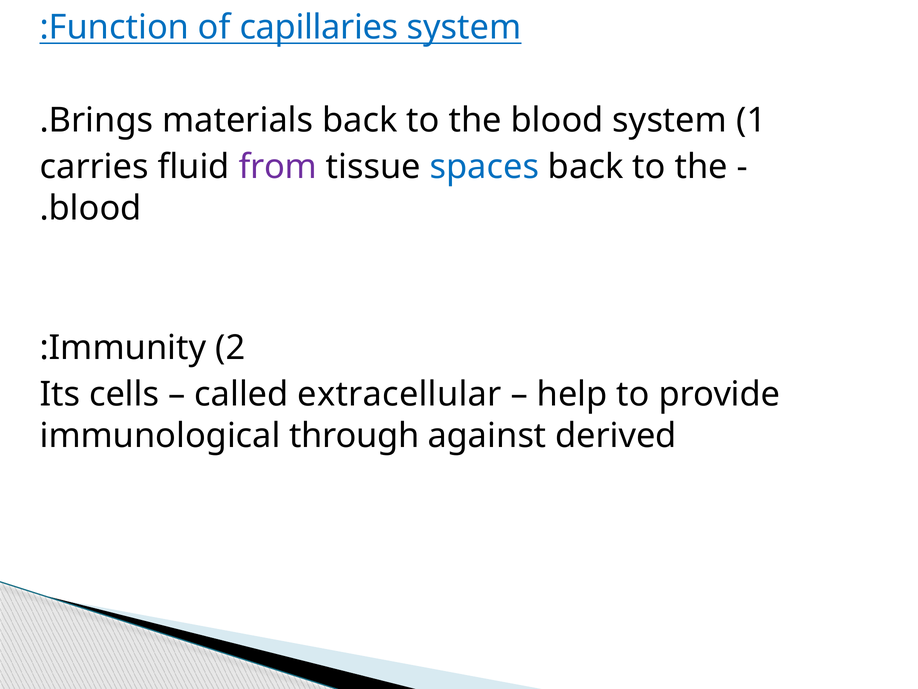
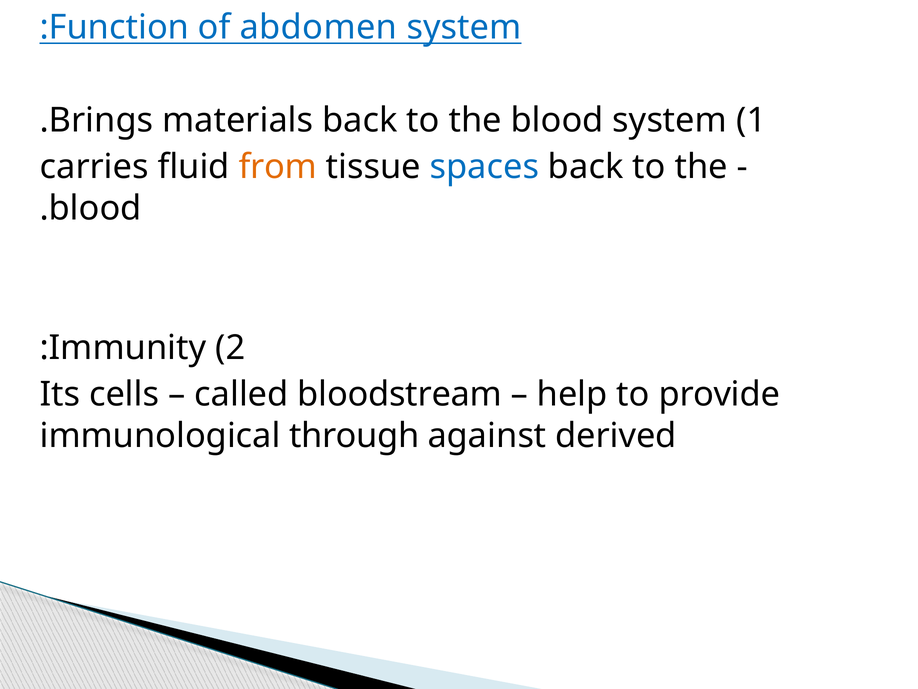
capillaries: capillaries -> abdomen
from colour: purple -> orange
extracellular: extracellular -> bloodstream
